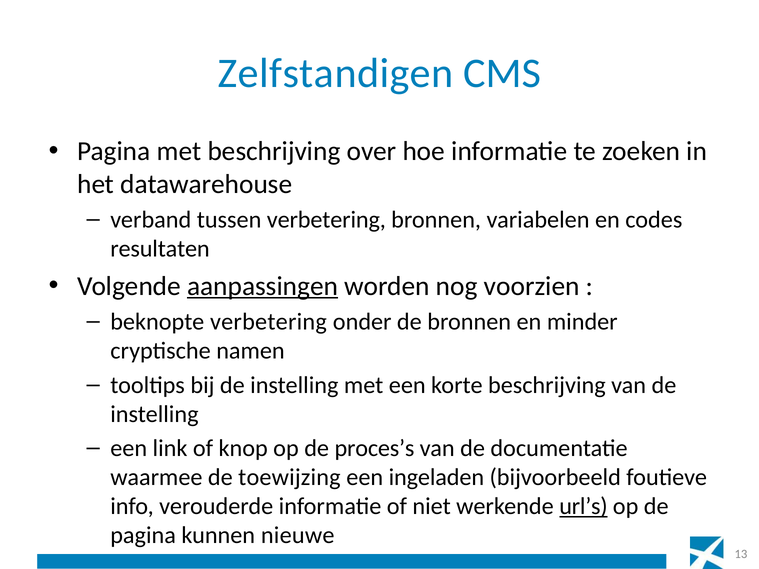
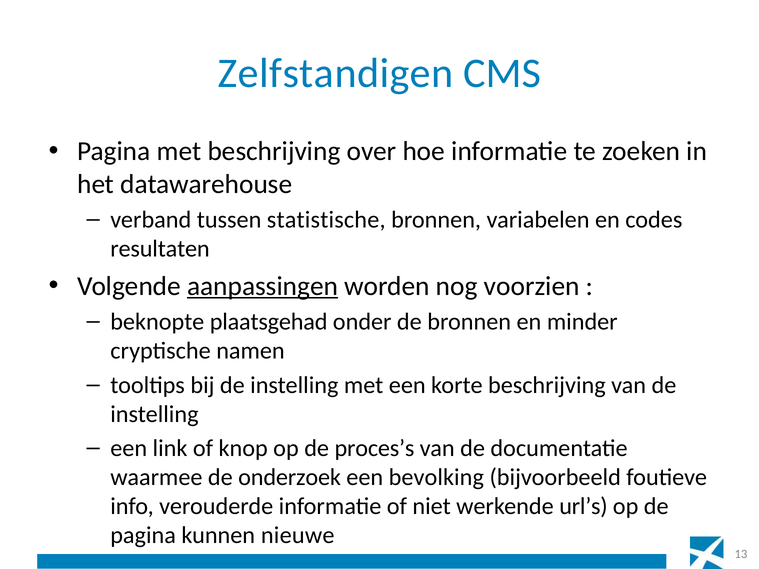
tussen verbetering: verbetering -> statistische
beknopte verbetering: verbetering -> plaatsgehad
toewijzing: toewijzing -> onderzoek
ingeladen: ingeladen -> bevolking
url’s underline: present -> none
